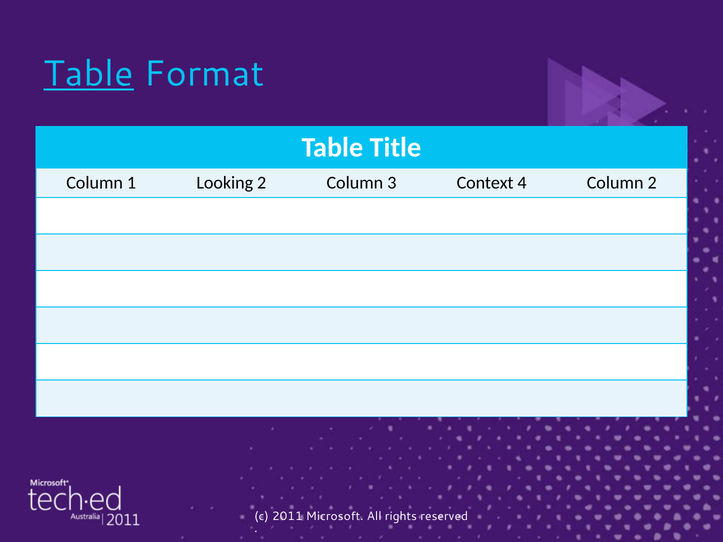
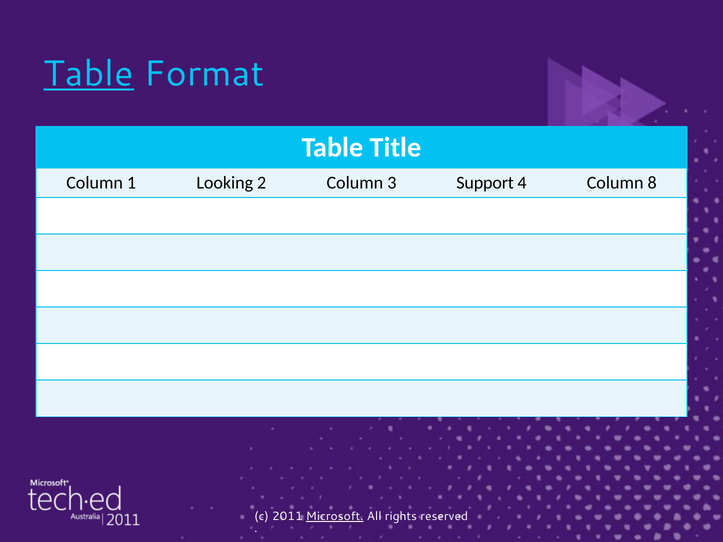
Context: Context -> Support
Column 2: 2 -> 8
Microsoft underline: none -> present
